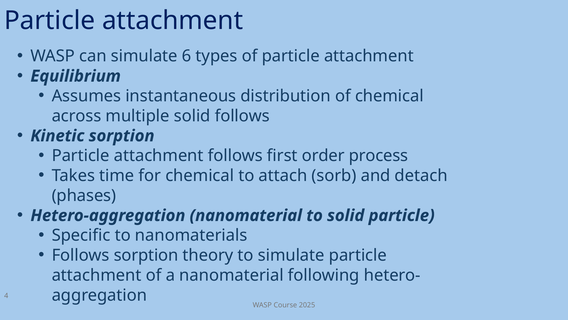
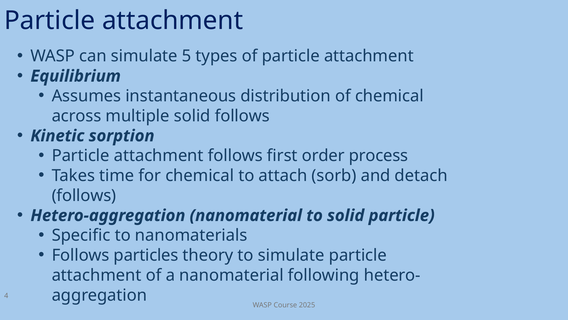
6: 6 -> 5
phases at (84, 195): phases -> follows
Follows sorption: sorption -> particles
